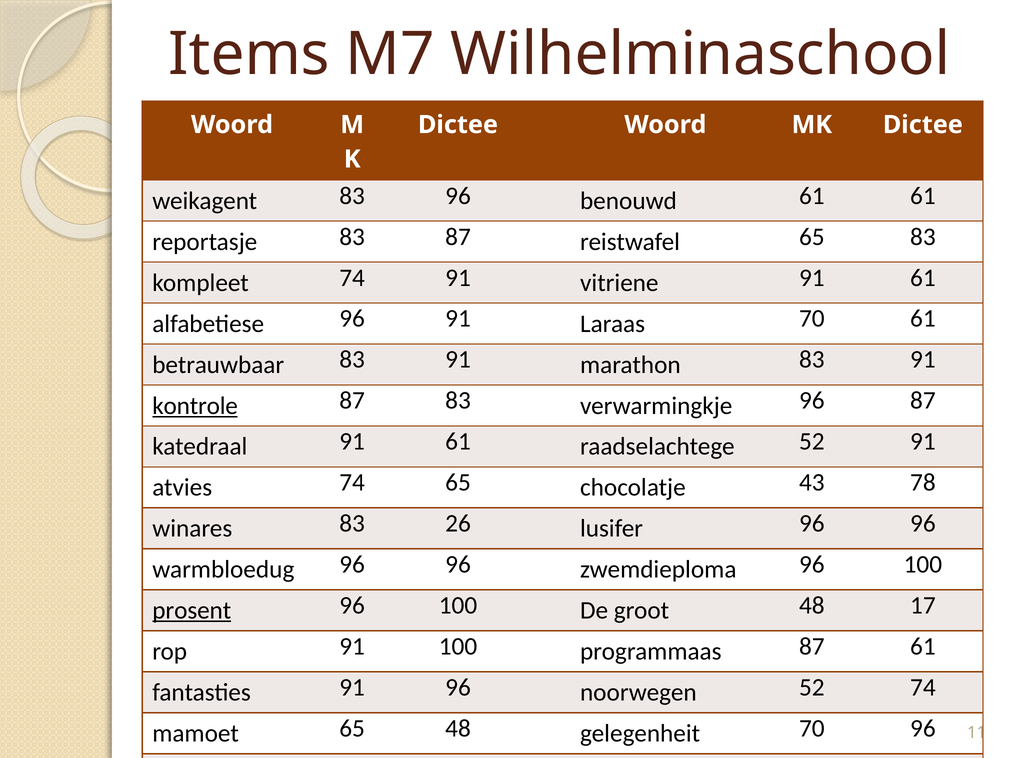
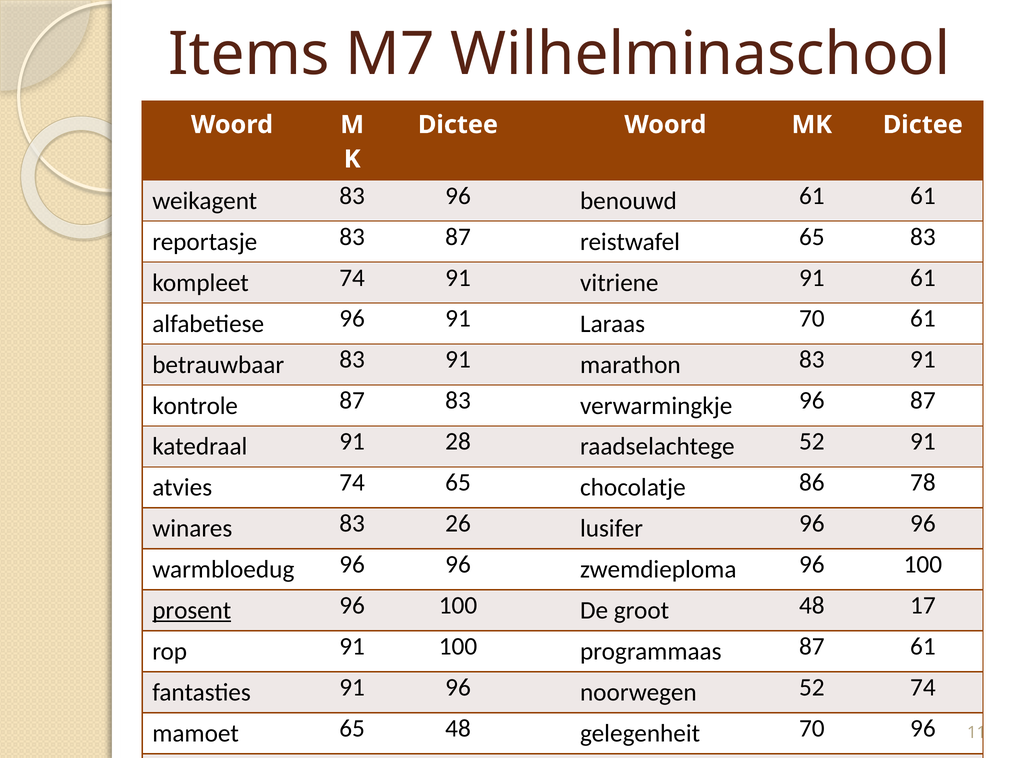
kontrole underline: present -> none
katedraal 91 61: 61 -> 28
43: 43 -> 86
